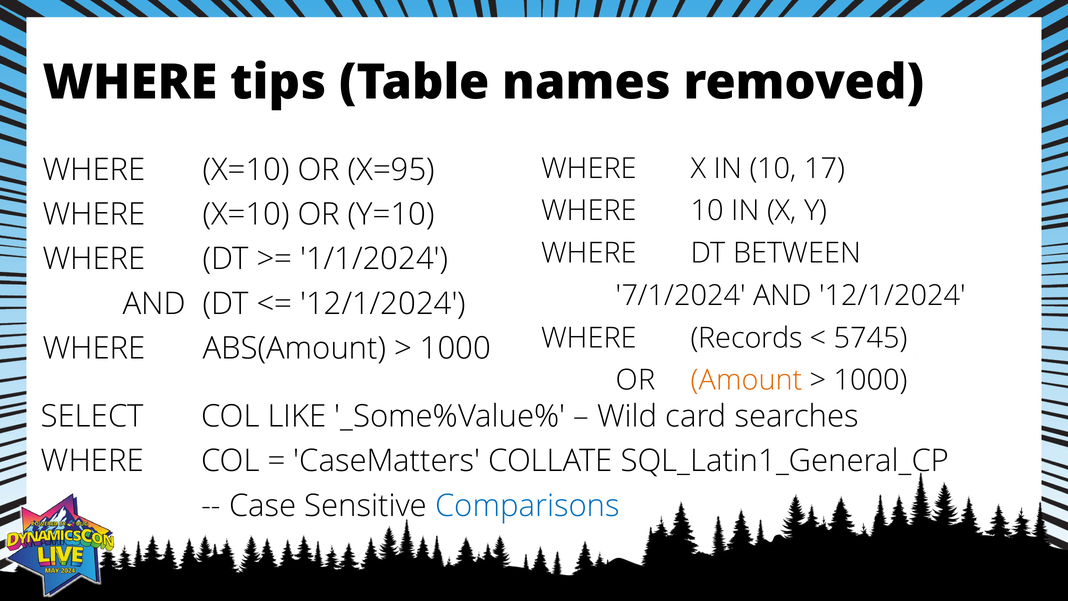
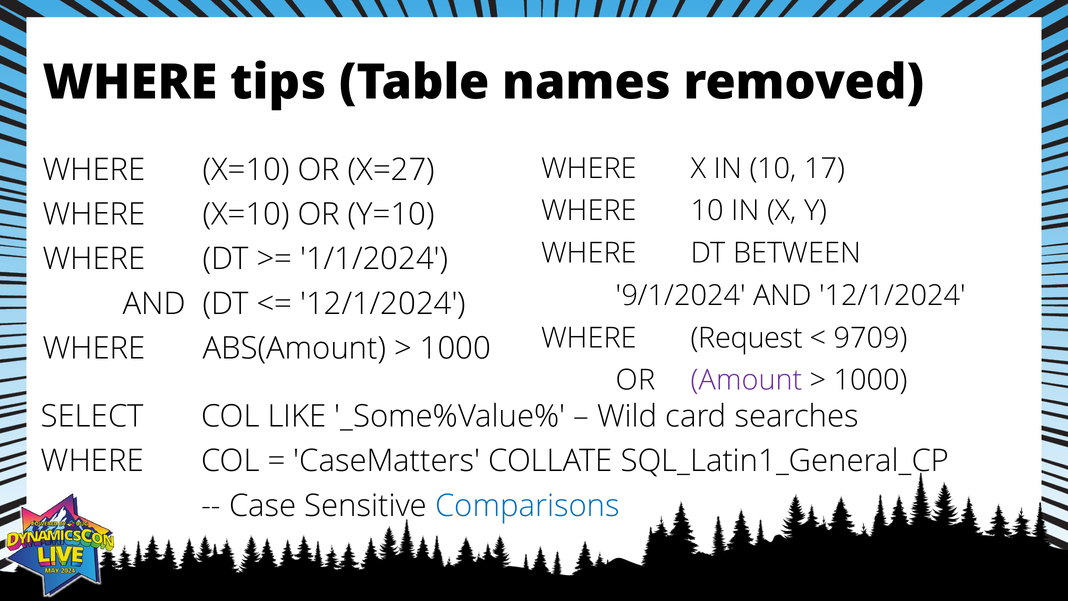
X=95: X=95 -> X=27
7/1/2024: 7/1/2024 -> 9/1/2024
Records: Records -> Request
5745: 5745 -> 9709
Amount colour: orange -> purple
